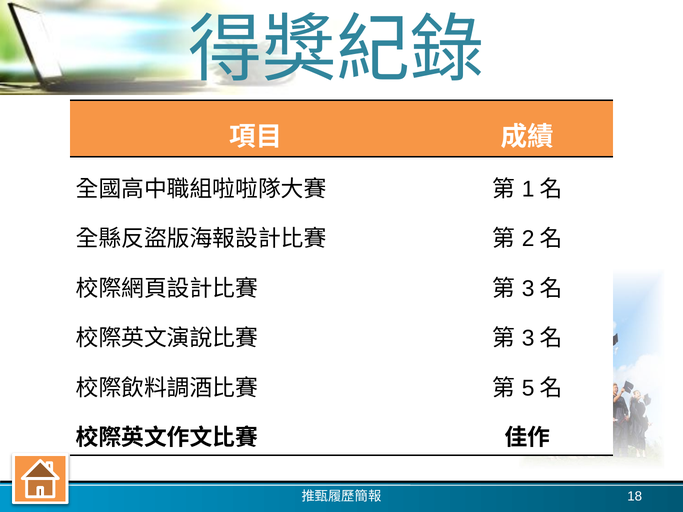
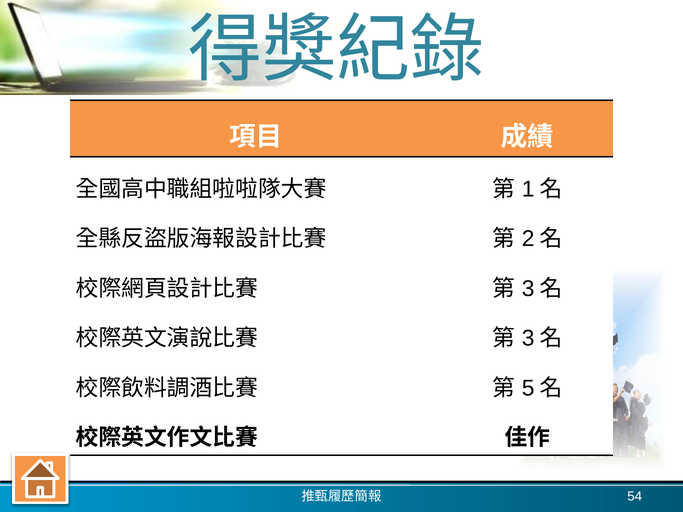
18: 18 -> 54
